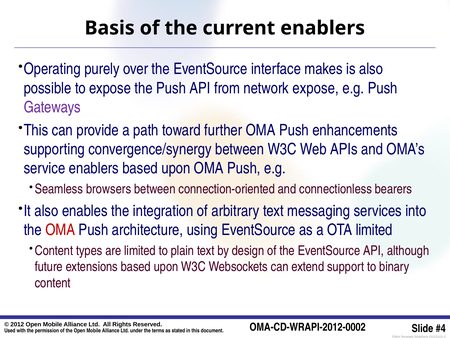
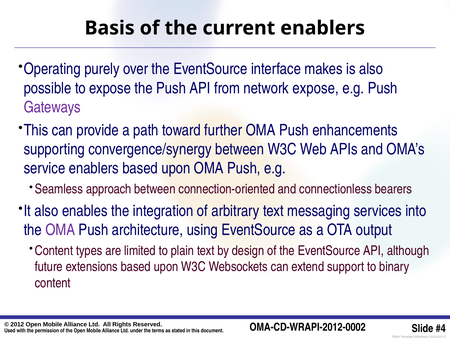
browsers: browsers -> approach
OMA at (60, 230) colour: red -> purple
OTA limited: limited -> output
